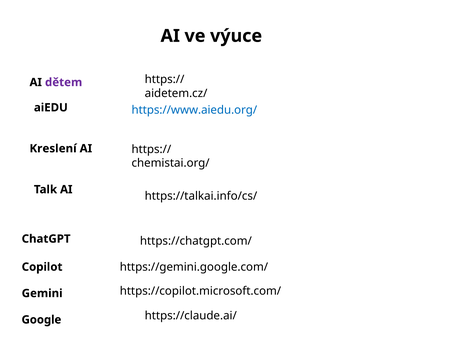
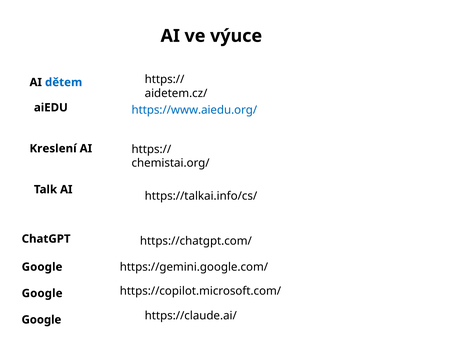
dětem colour: purple -> blue
Copilot at (42, 267): Copilot -> Google
Gemini at (42, 293): Gemini -> Google
